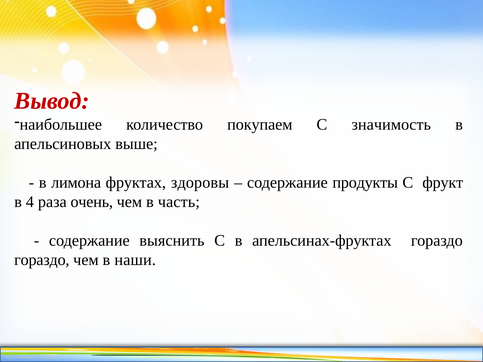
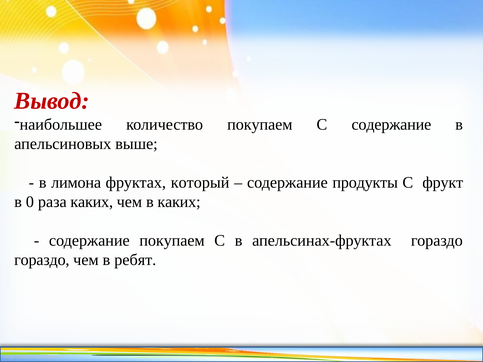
С значимость: значимость -> содержание
здоровы: здоровы -> который
4: 4 -> 0
раза очень: очень -> каких
в часть: часть -> каких
содержание выяснить: выяснить -> покупаем
наши: наши -> ребят
